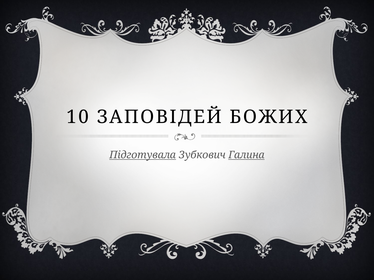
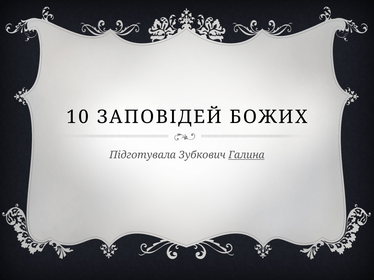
Підготувала underline: present -> none
